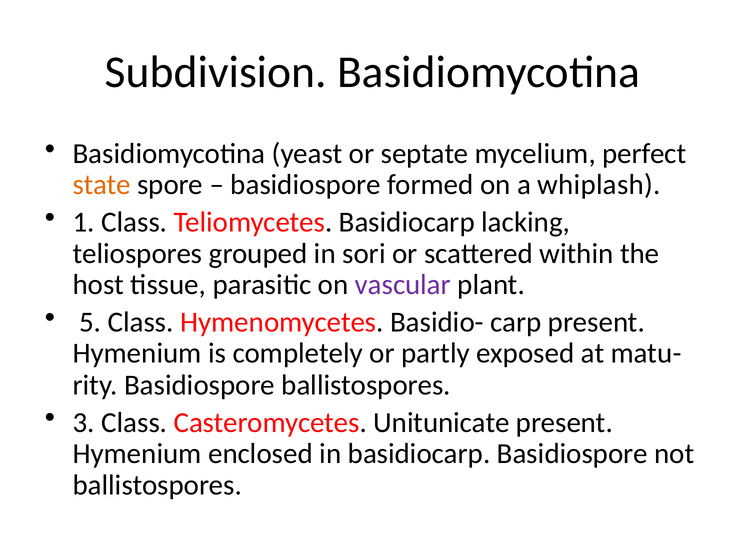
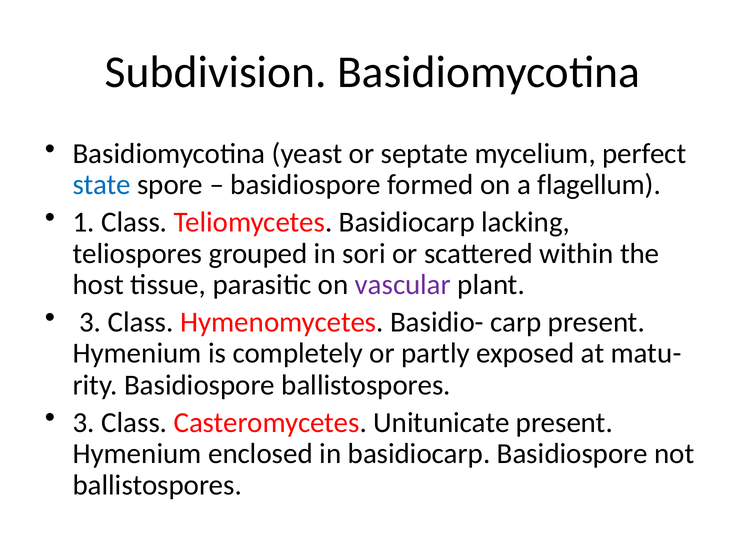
state colour: orange -> blue
whiplash: whiplash -> flagellum
5 at (90, 322): 5 -> 3
